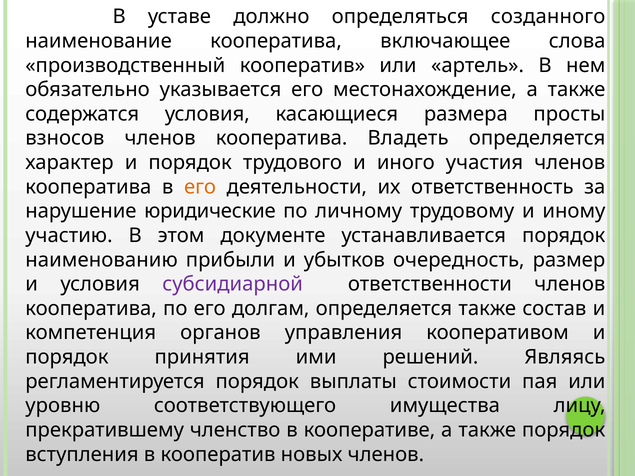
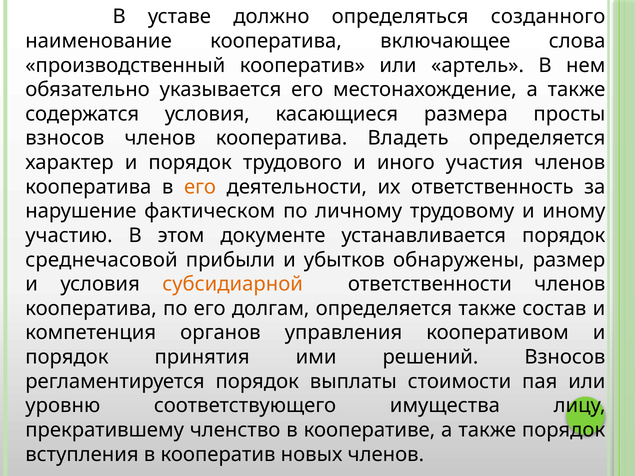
юридические: юридические -> фактическом
наименованию: наименованию -> среднечасовой
очередность: очередность -> обнаружены
субсидиарной colour: purple -> orange
решений Являясь: Являясь -> Взносов
